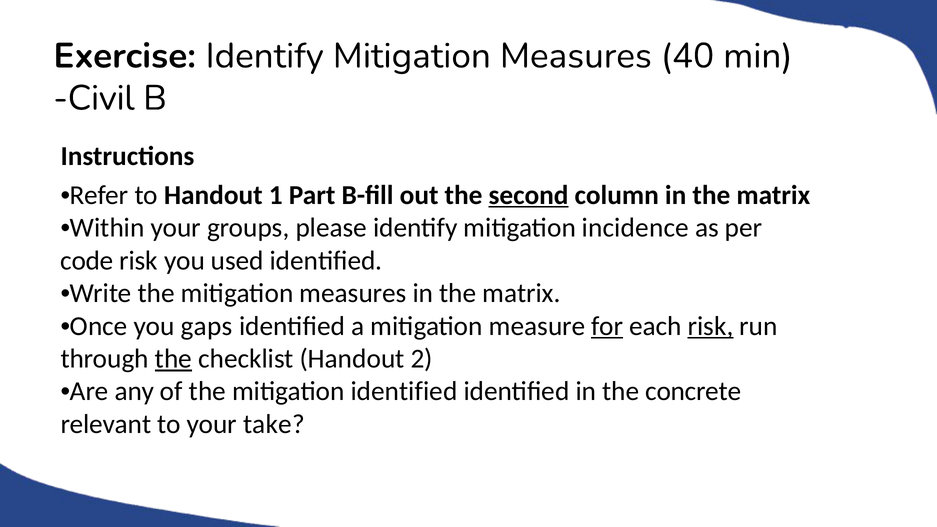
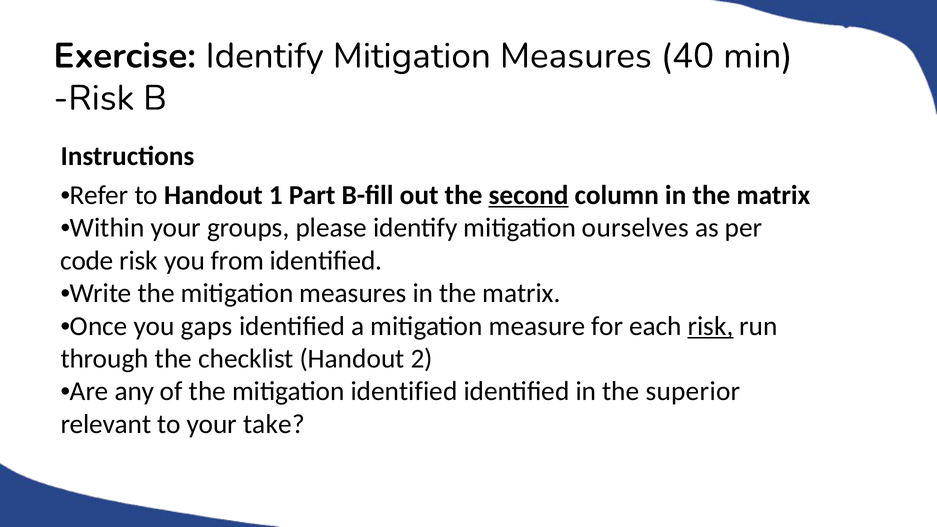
Civil at (94, 98): Civil -> Risk
incidence: incidence -> ourselves
used: used -> from
for underline: present -> none
the at (173, 359) underline: present -> none
concrete: concrete -> superior
